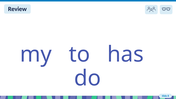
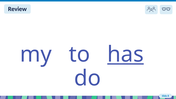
has underline: none -> present
